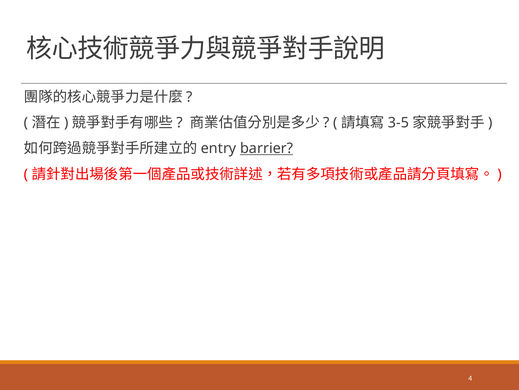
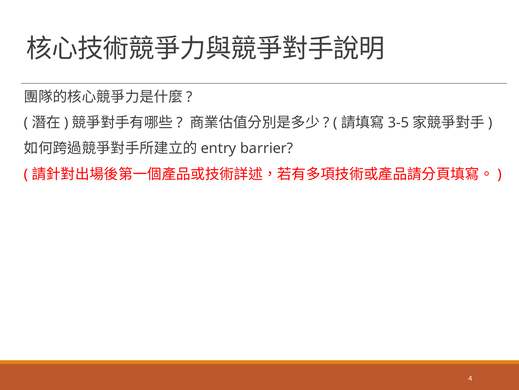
barrier underline: present -> none
